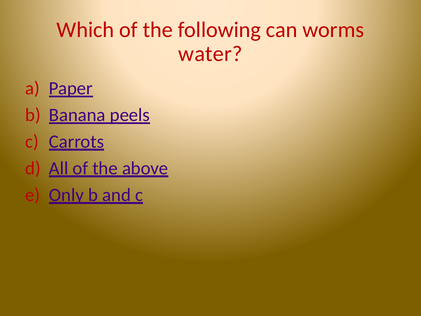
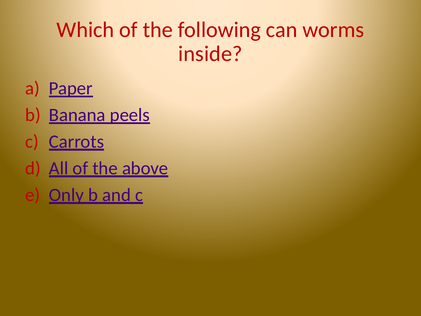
water: water -> inside
